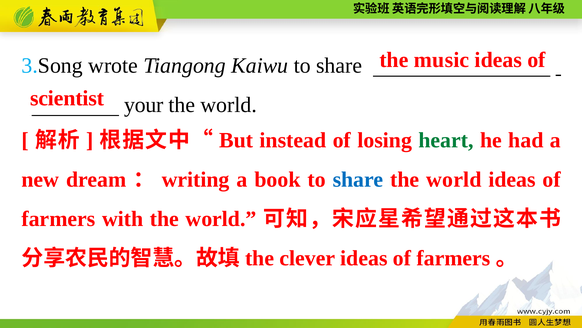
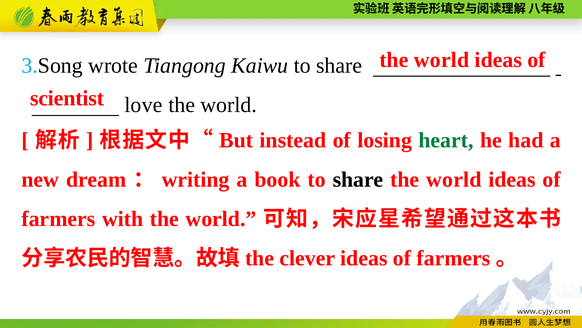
music at (442, 60): music -> world
your: your -> love
share at (358, 179) colour: blue -> black
